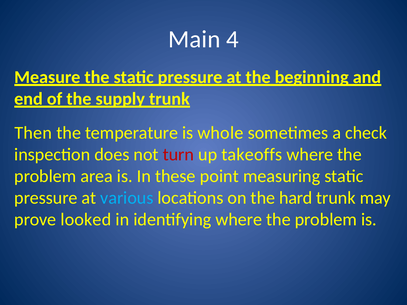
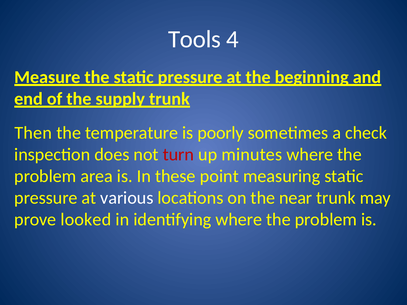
Main: Main -> Tools
whole: whole -> poorly
takeoffs: takeoffs -> minutes
various colour: light blue -> white
hard: hard -> near
